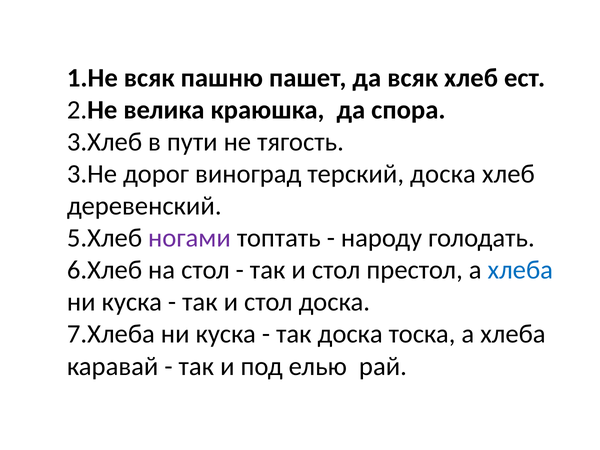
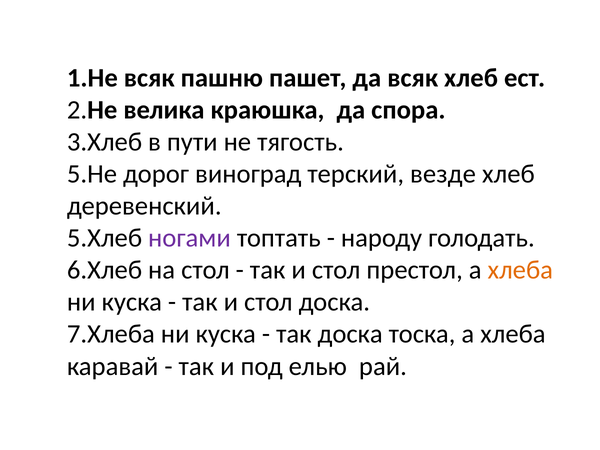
3.Не: 3.Не -> 5.Не
терский доска: доска -> везде
хлеба at (520, 270) colour: blue -> orange
